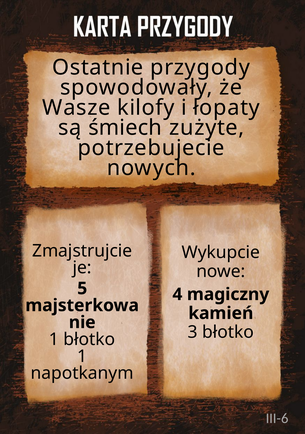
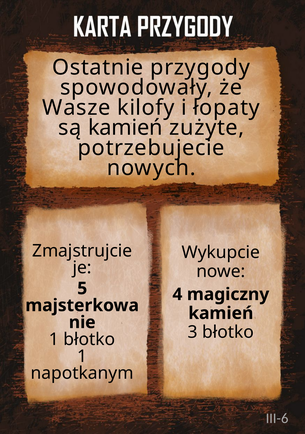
są śmiech: śmiech -> kamień
